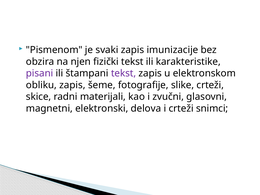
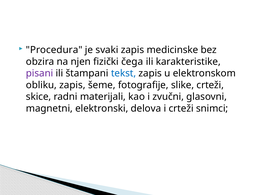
Pismenom: Pismenom -> Procedura
imunizacije: imunizacije -> medicinske
fizički tekst: tekst -> čega
tekst at (124, 73) colour: purple -> blue
